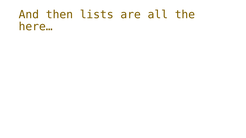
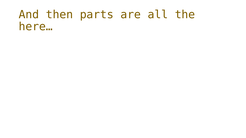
lists: lists -> parts
